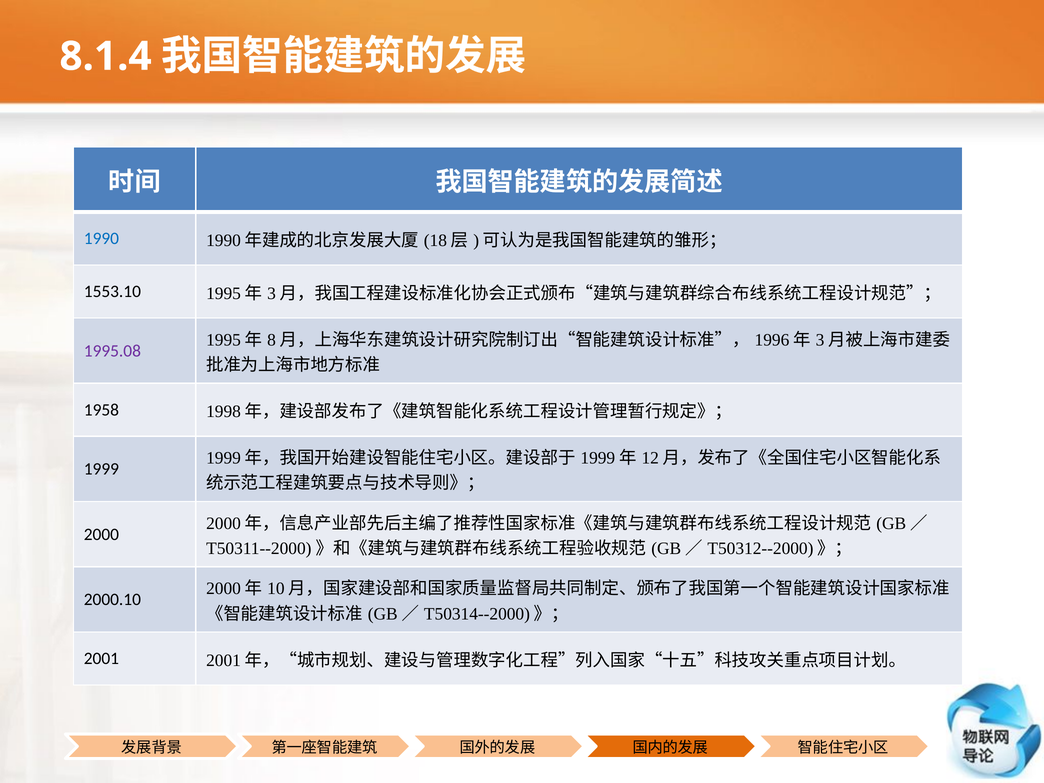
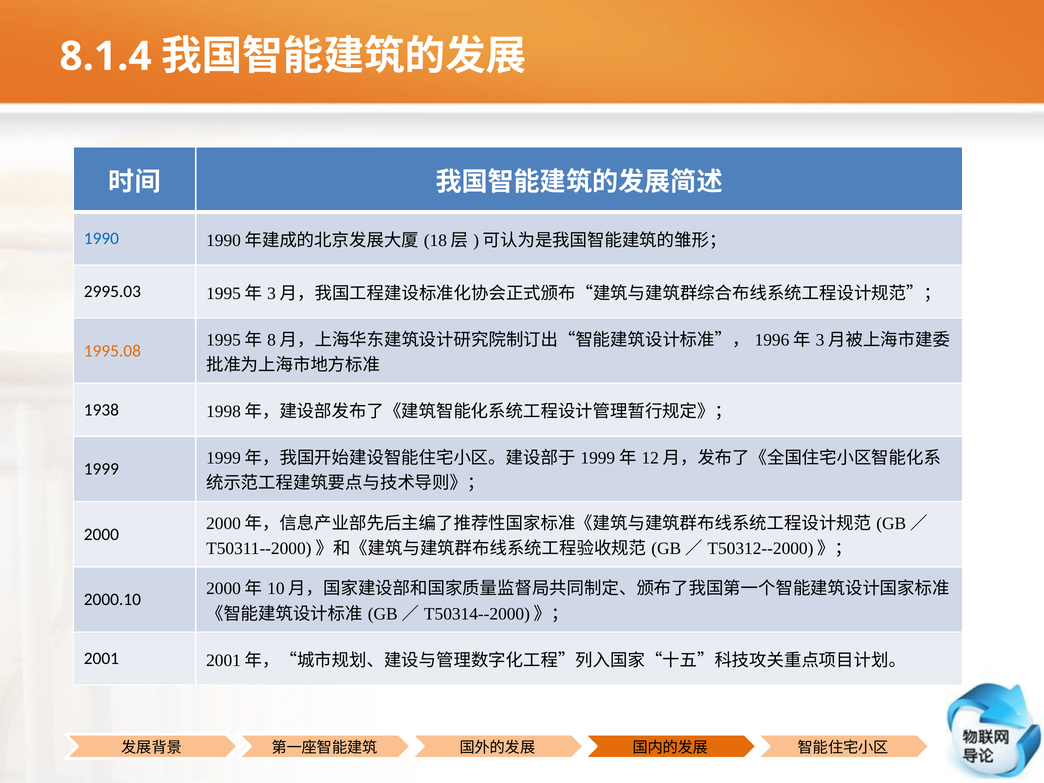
1553.10: 1553.10 -> 2995.03
1995.08 colour: purple -> orange
1958: 1958 -> 1938
